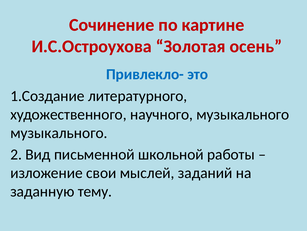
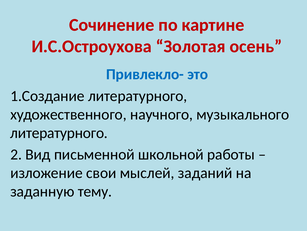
музыкального at (59, 133): музыкального -> литературного
